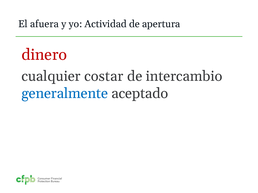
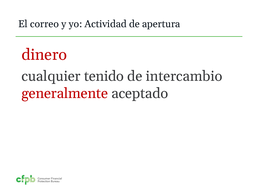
afuera: afuera -> correo
costar: costar -> tenido
generalmente colour: blue -> red
